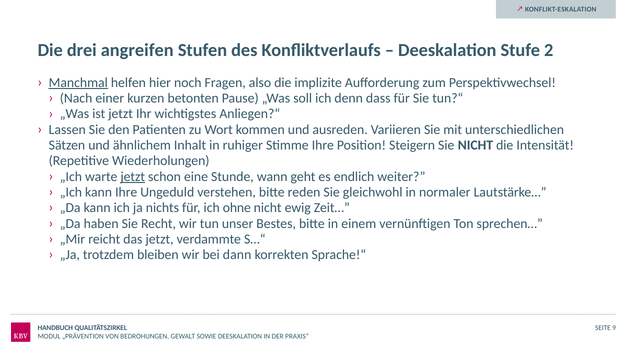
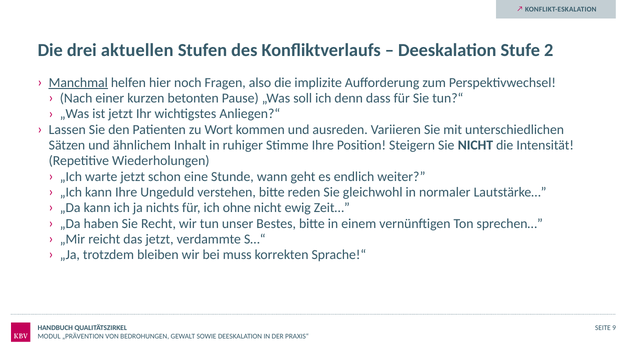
angreifen: angreifen -> aktuellen
jetzt at (133, 176) underline: present -> none
dann: dann -> muss
